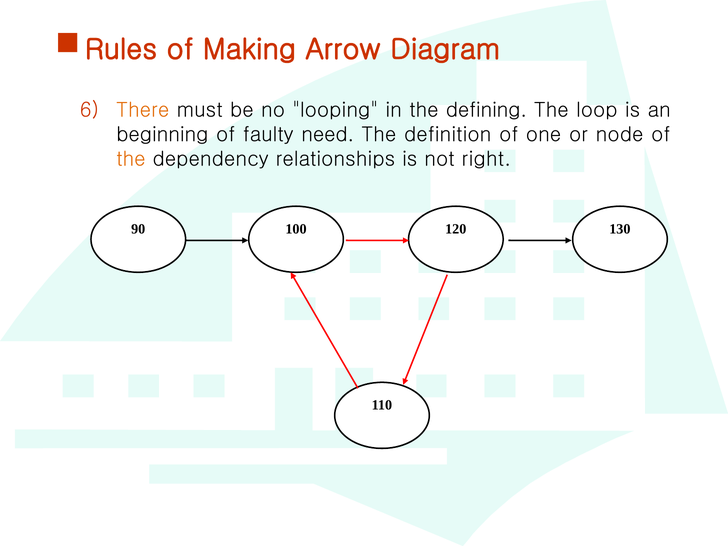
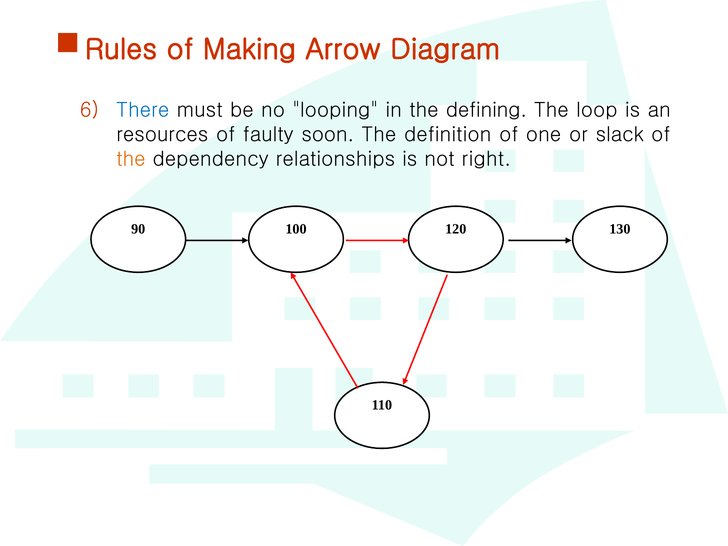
There colour: orange -> blue
beginning: beginning -> resources
need: need -> soon
node: node -> slack
